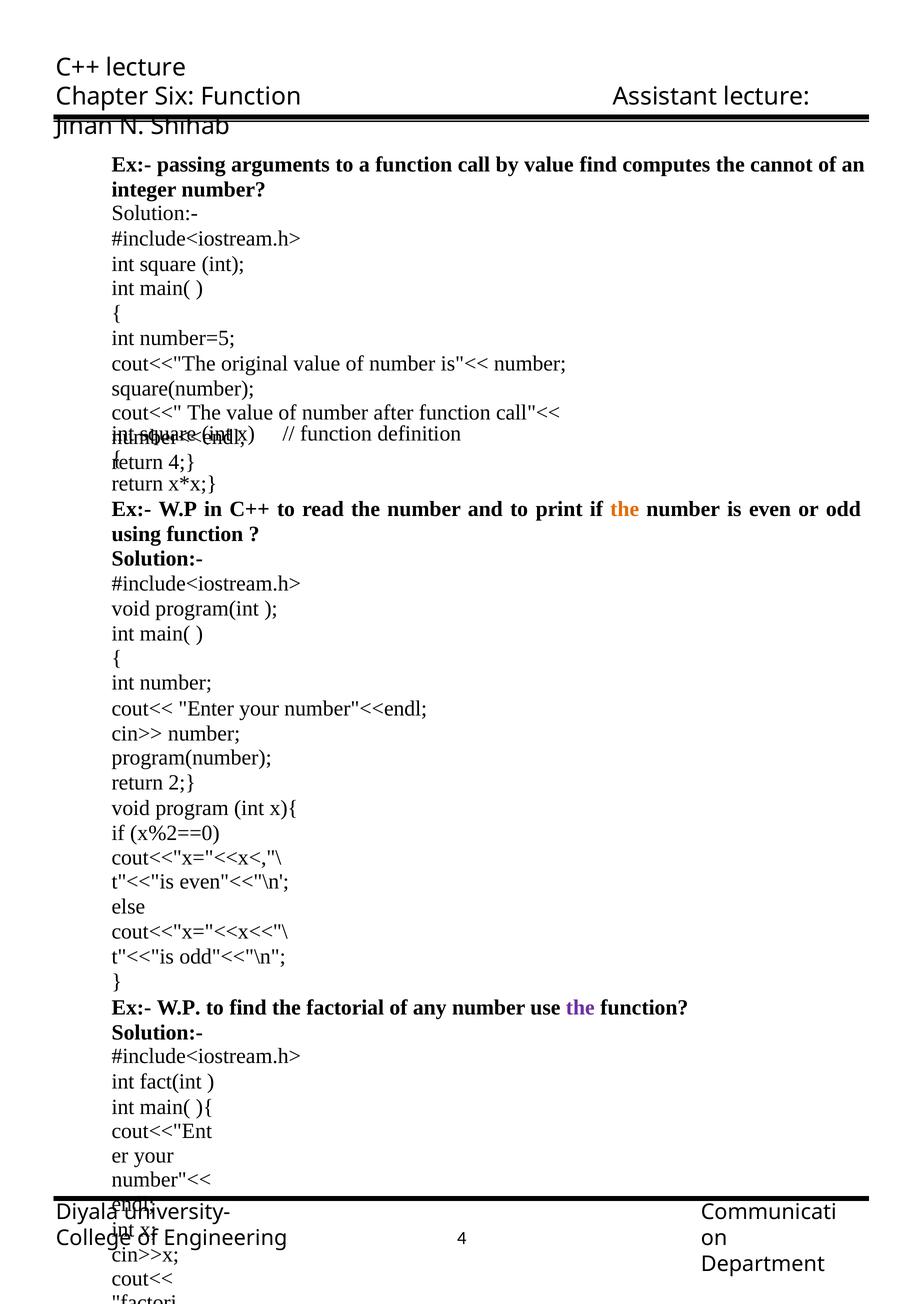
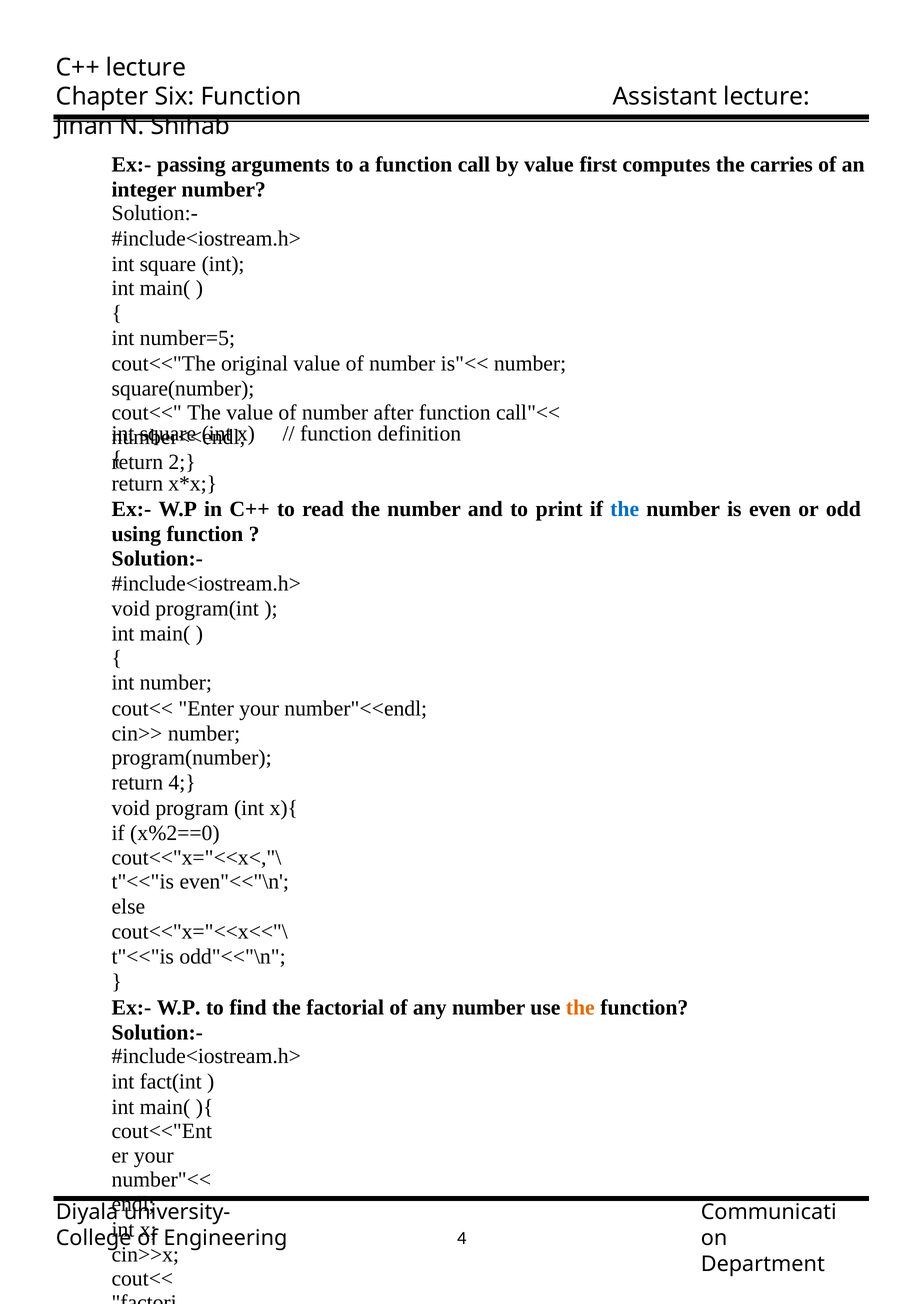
value find: find -> first
cannot: cannot -> carries
4 at (182, 462): 4 -> 2
the at (625, 510) colour: orange -> blue
return 2: 2 -> 4
the at (580, 1008) colour: purple -> orange
